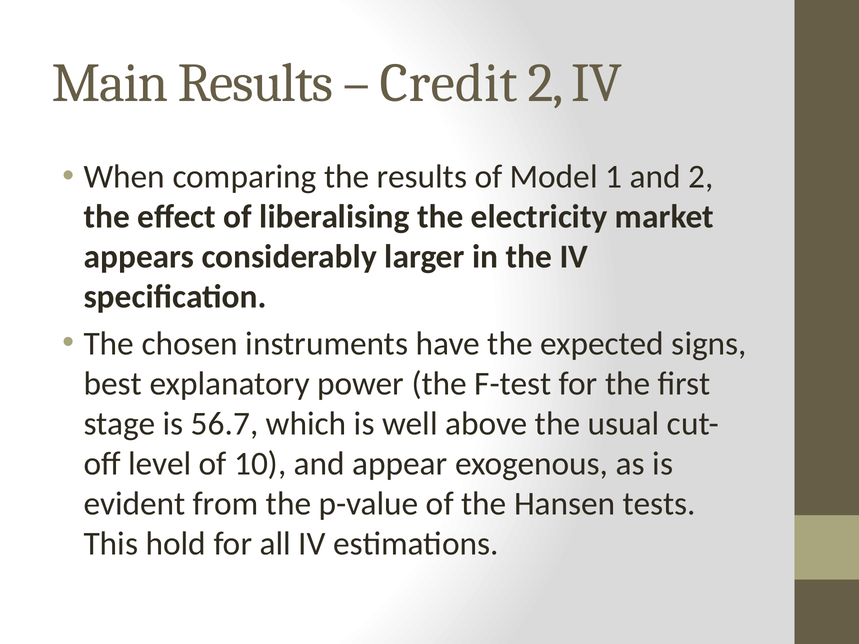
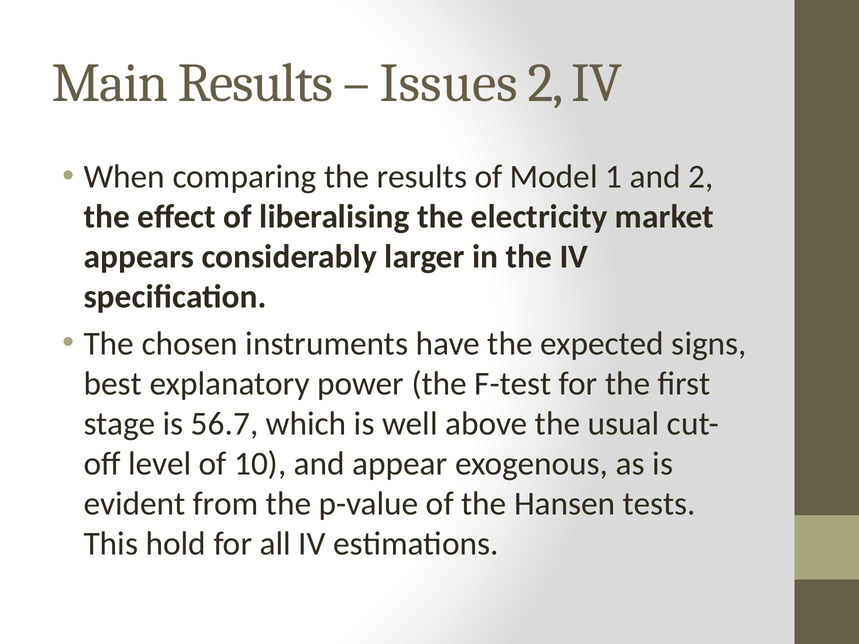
Credit: Credit -> Issues
